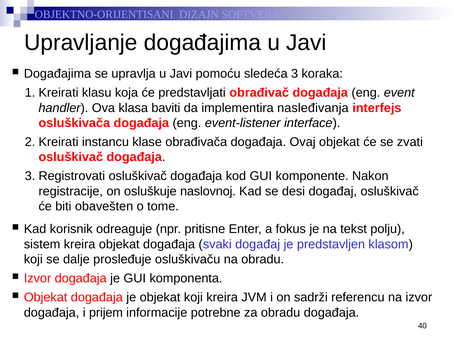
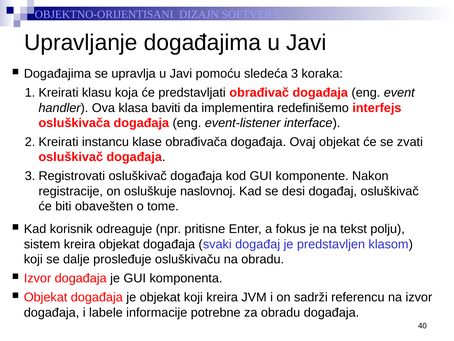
nasleđivanja: nasleđivanja -> redefinišemo
prijem: prijem -> labele
